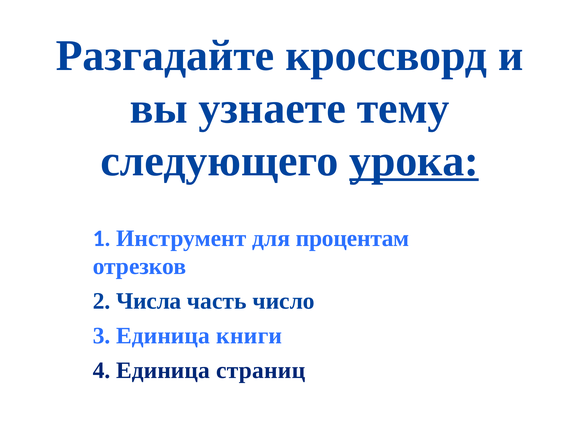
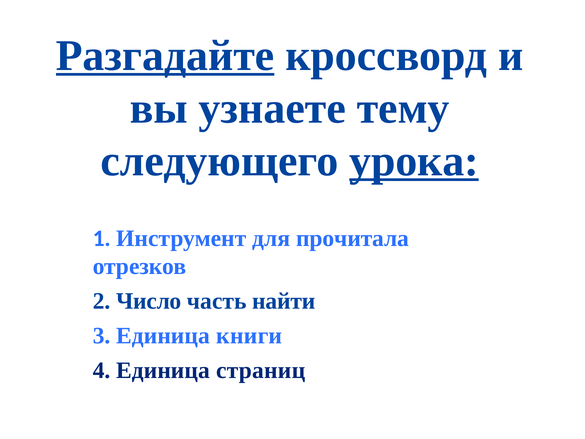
Разгадайте underline: none -> present
процентам: процентам -> прочитала
Числа: Числа -> Число
число: число -> найти
